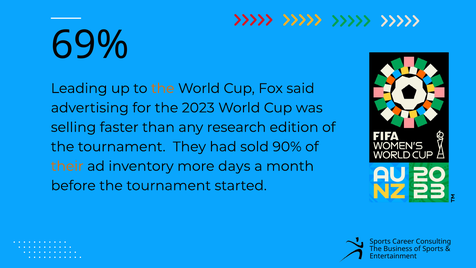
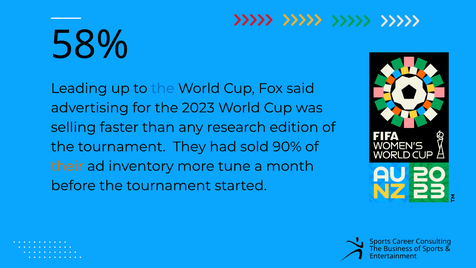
69%: 69% -> 58%
the at (163, 88) colour: orange -> blue
days: days -> tune
